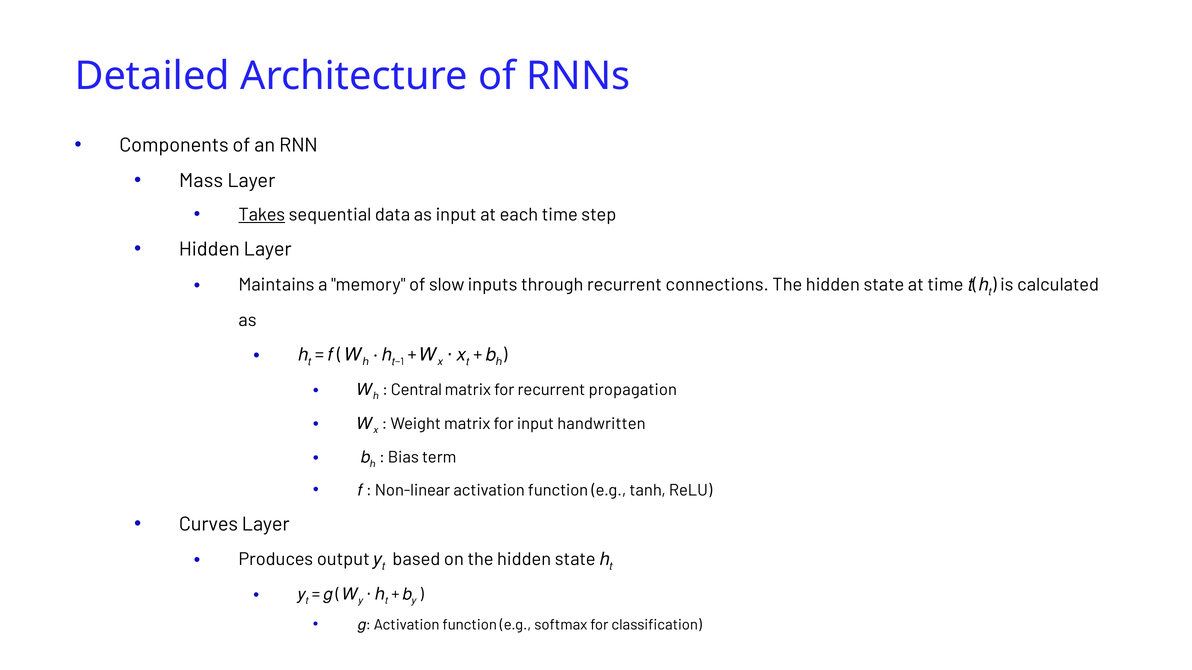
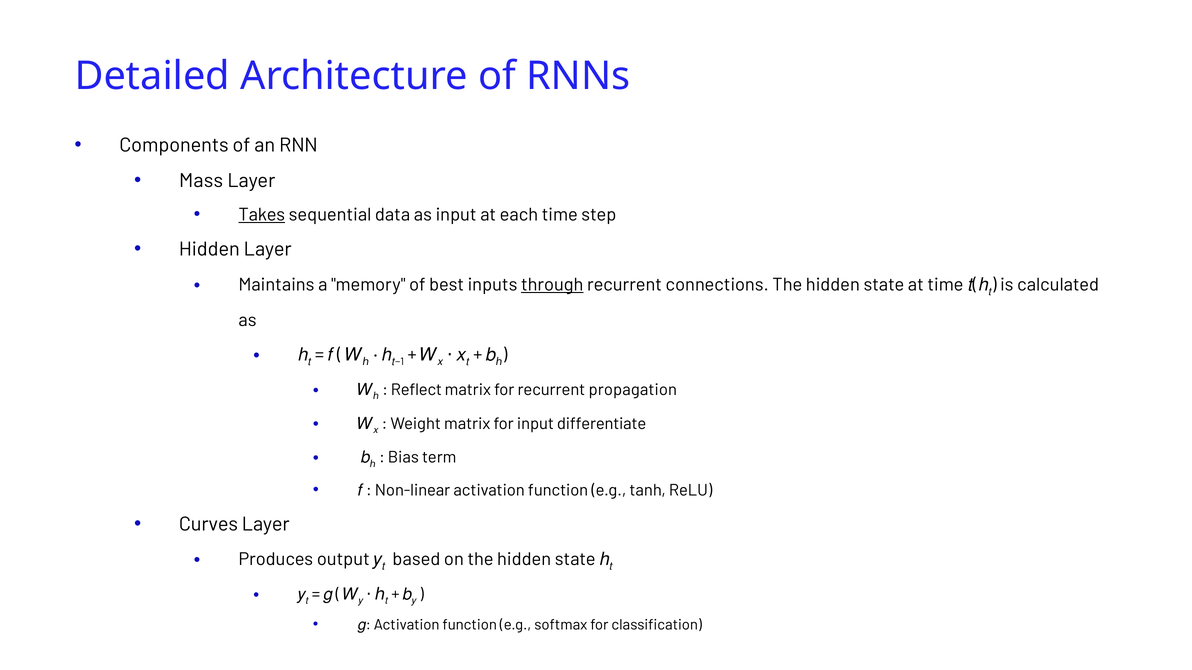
slow: slow -> best
through underline: none -> present
Central: Central -> Reflect
handwritten: handwritten -> differentiate
